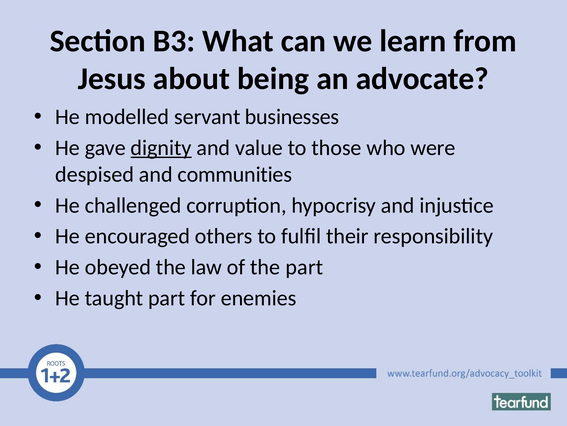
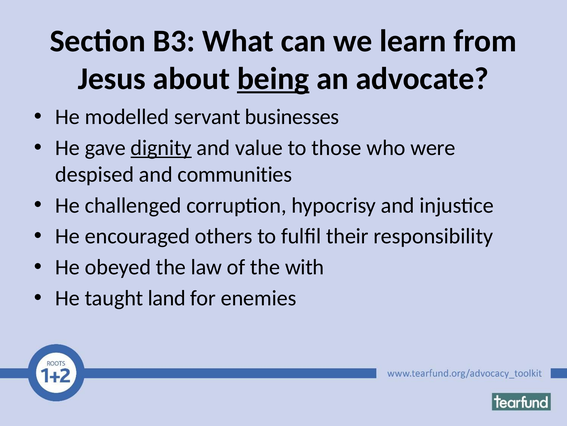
being underline: none -> present
the part: part -> with
taught part: part -> land
